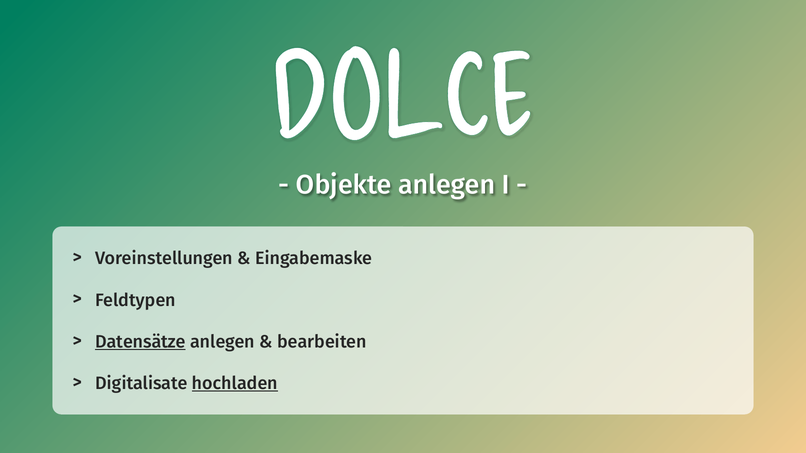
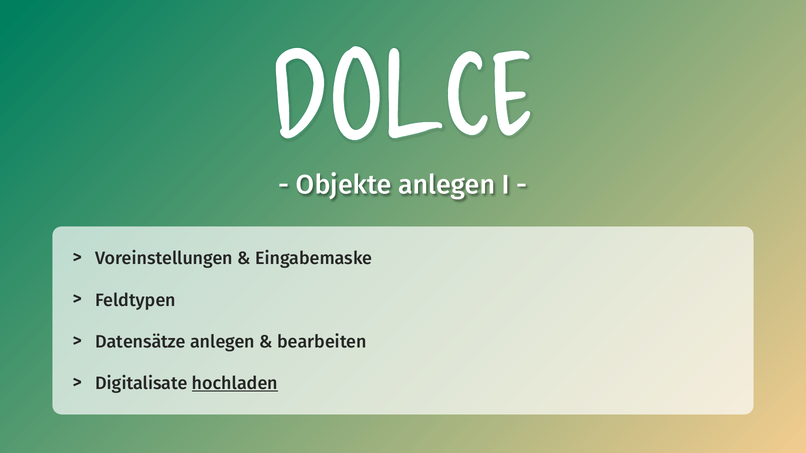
Datensätze underline: present -> none
